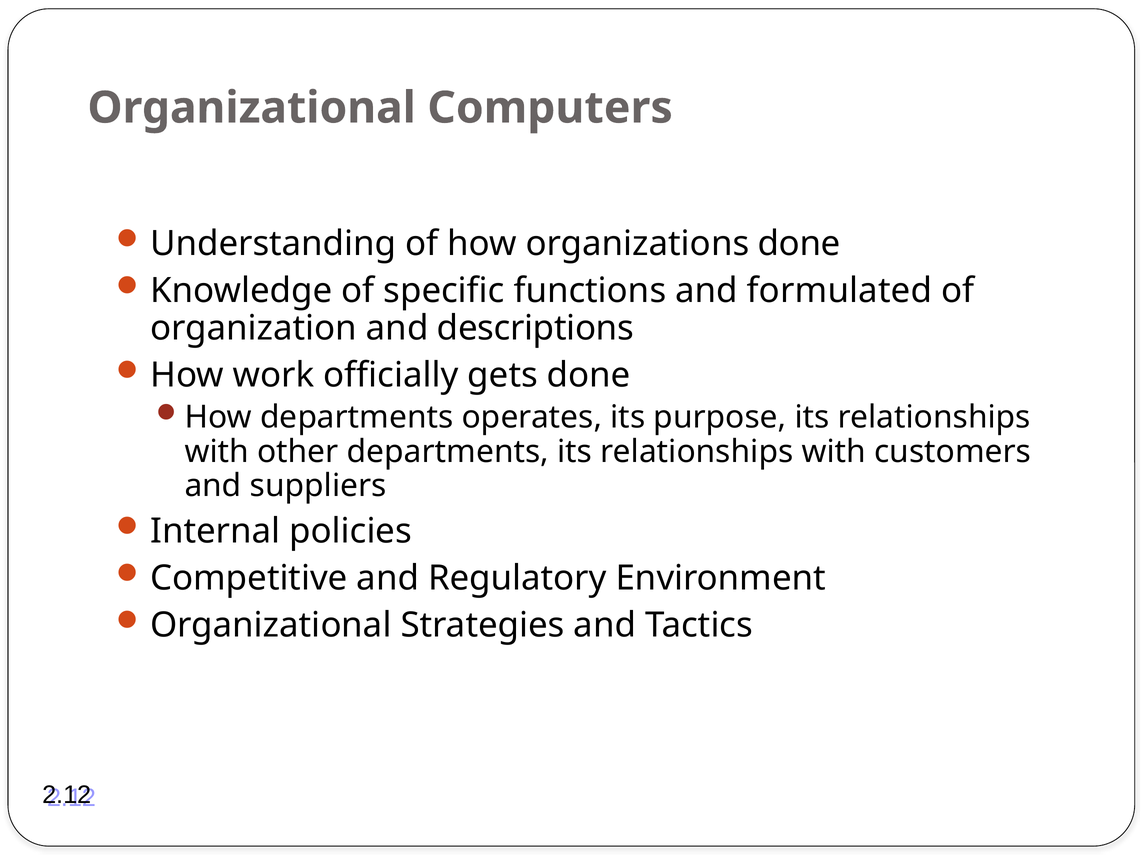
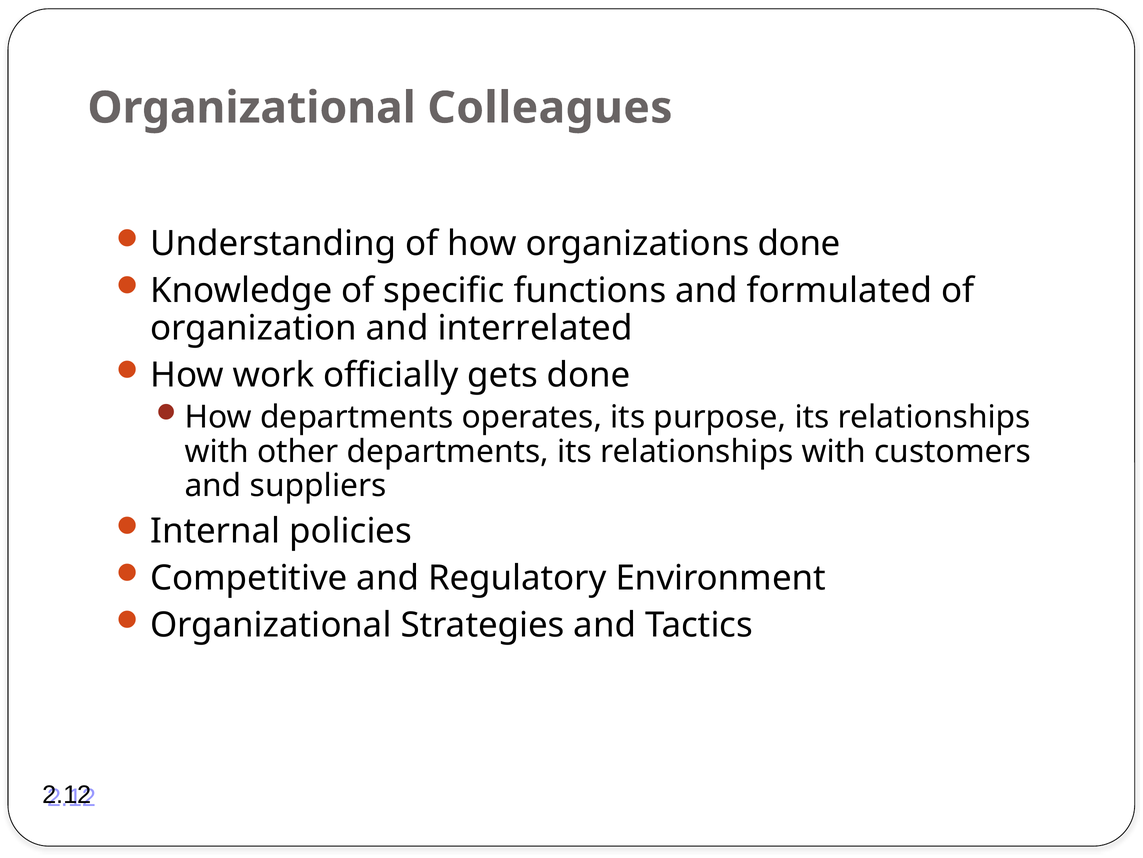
Computers: Computers -> Colleagues
descriptions: descriptions -> interrelated
